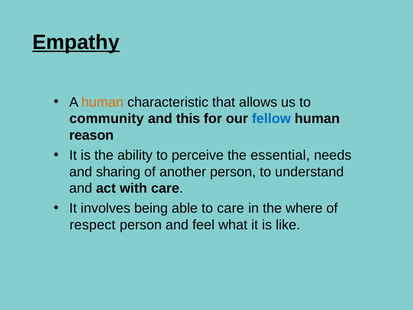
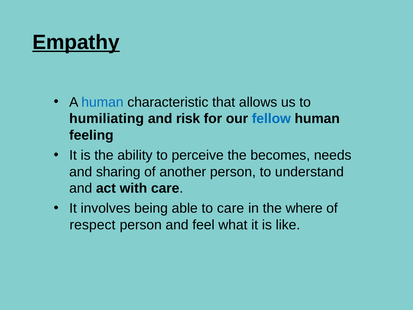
human at (102, 102) colour: orange -> blue
community: community -> humiliating
this: this -> risk
reason: reason -> feeling
essential: essential -> becomes
